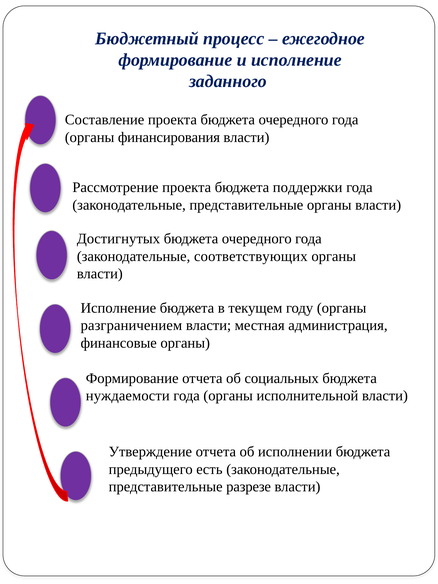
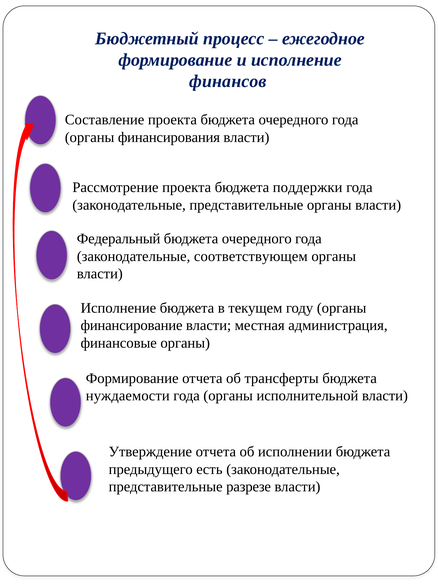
заданного: заданного -> финансов
Достигнутых: Достигнутых -> Федеральный
соответствующих: соответствующих -> соответствующем
разграничением: разграничением -> финансирование
социальных: социальных -> трансферты
